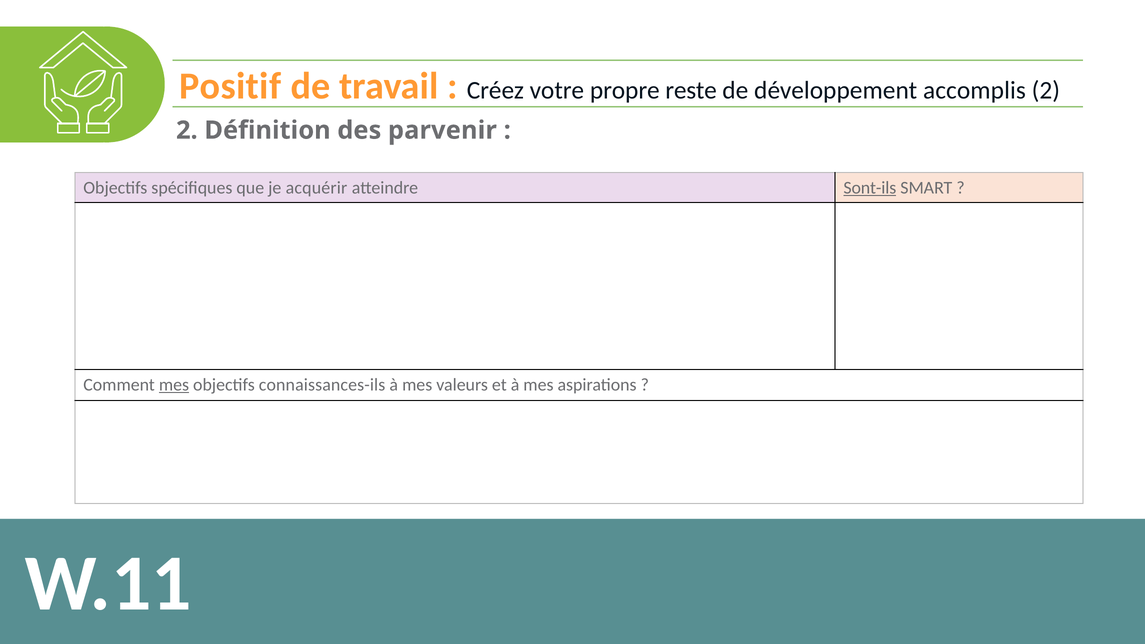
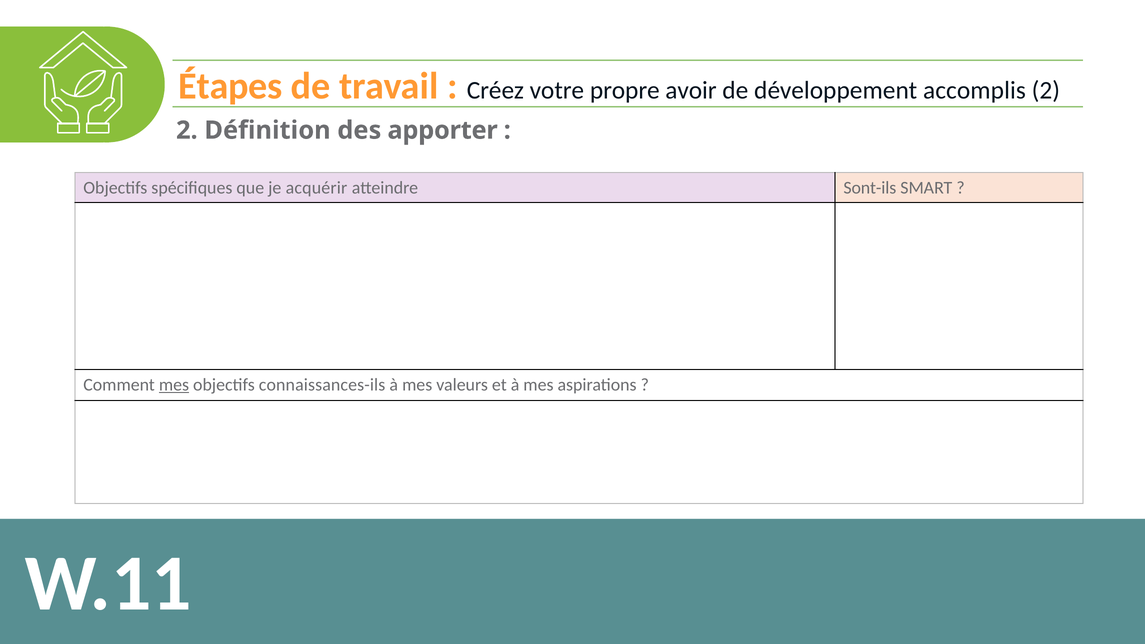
Positif: Positif -> Étapes
reste: reste -> avoir
parvenir: parvenir -> apporter
Sont-ils underline: present -> none
